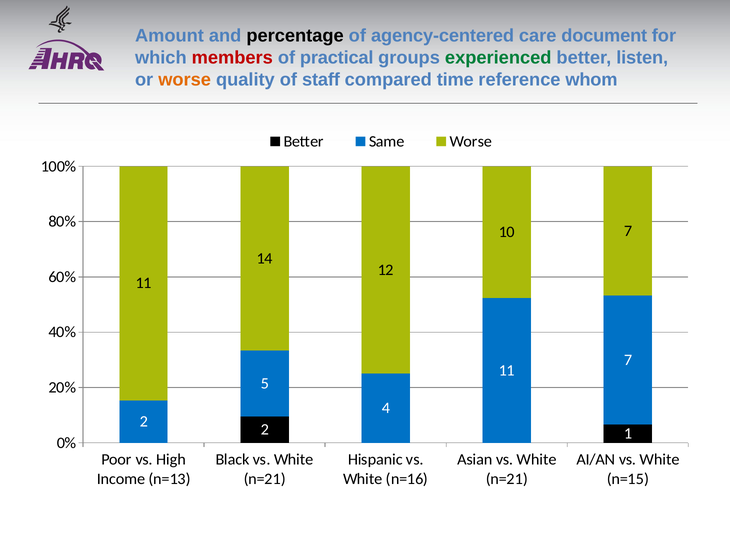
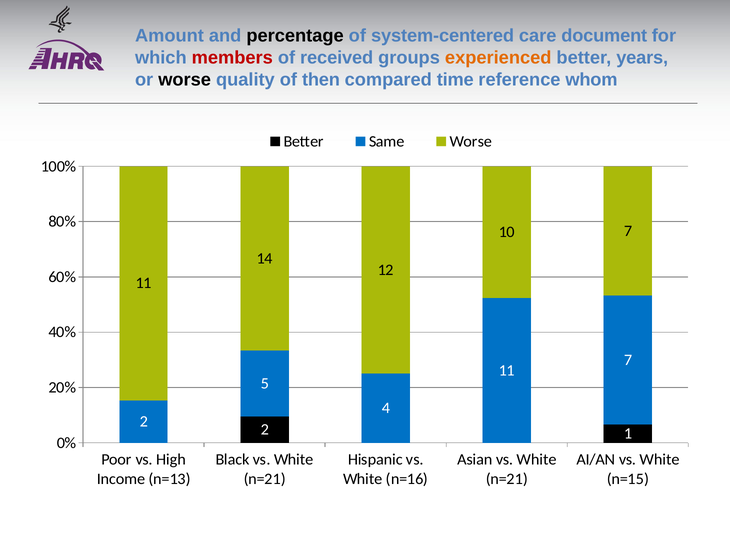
agency-centered: agency-centered -> system-centered
practical: practical -> received
experienced colour: green -> orange
listen: listen -> years
worse at (185, 80) colour: orange -> black
staff: staff -> then
